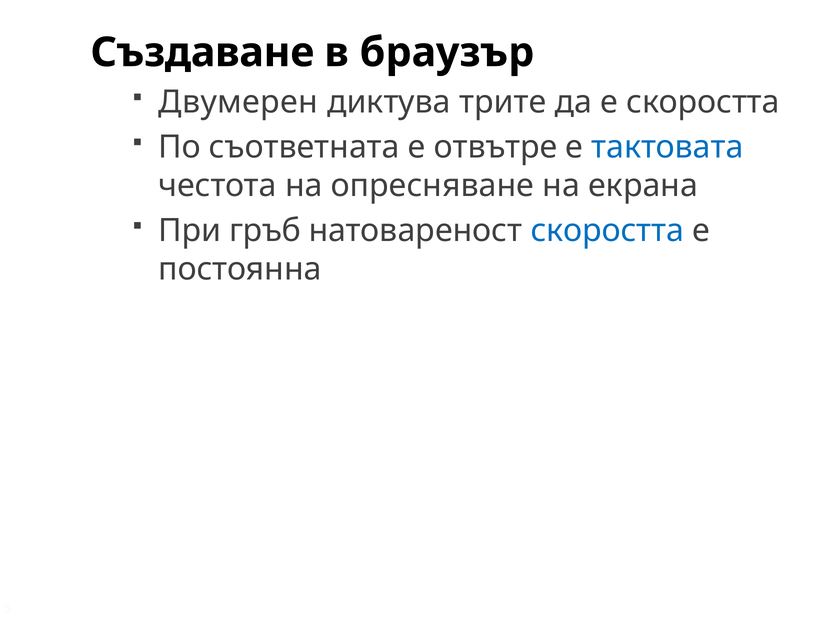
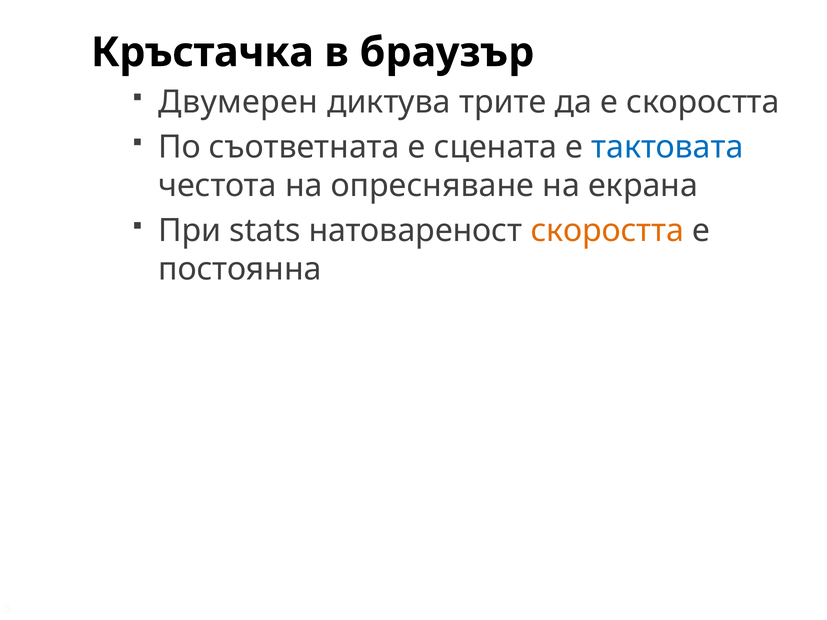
Създаване: Създаване -> Кръстачка
отвътре: отвътре -> сцената
гръб: гръб -> stats
скоростта at (607, 231) colour: blue -> orange
